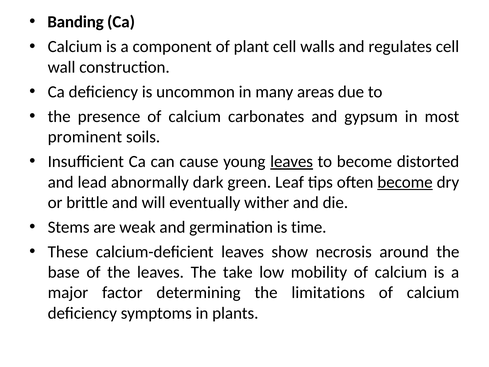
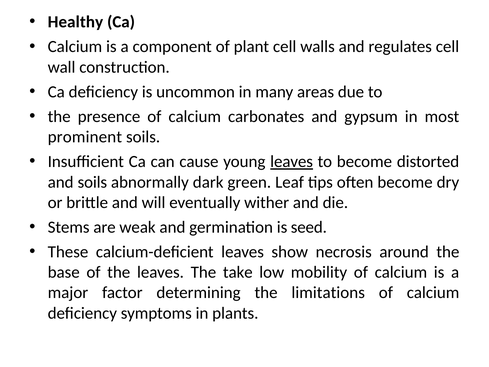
Banding: Banding -> Healthy
and lead: lead -> soils
become at (405, 182) underline: present -> none
time: time -> seed
